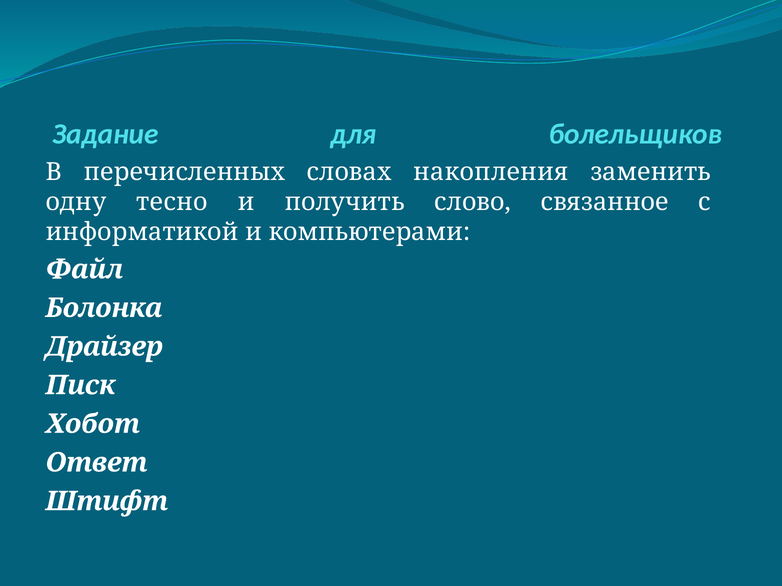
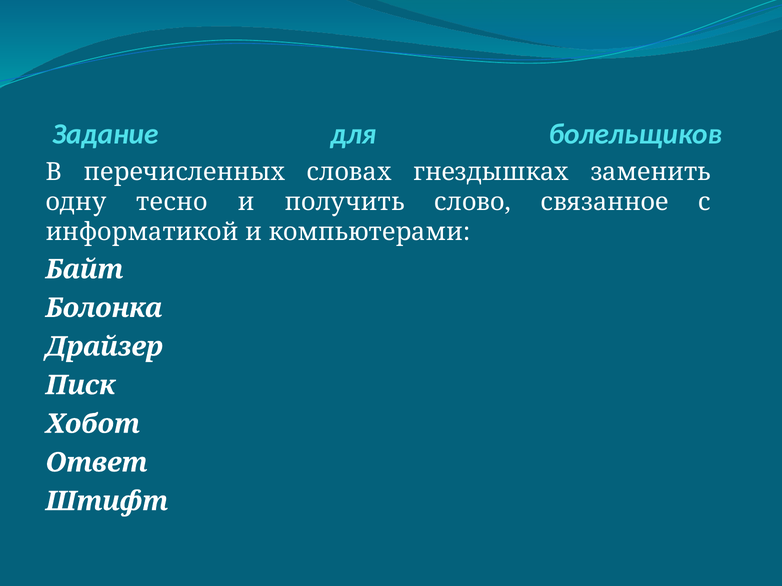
накопления: накопления -> гнездышках
Файл: Файл -> Байт
